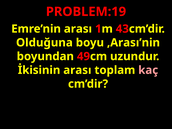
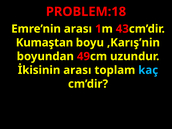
PROBLEM:19: PROBLEM:19 -> PROBLEM:18
Olduğuna: Olduğuna -> Kumaştan
,Arası’nin: ,Arası’nin -> ,Karış’nin
kaç colour: pink -> light blue
